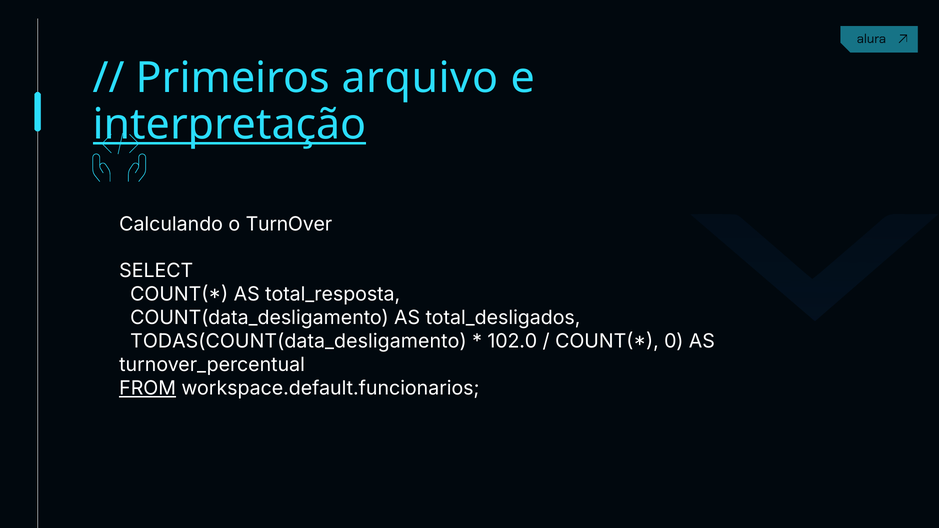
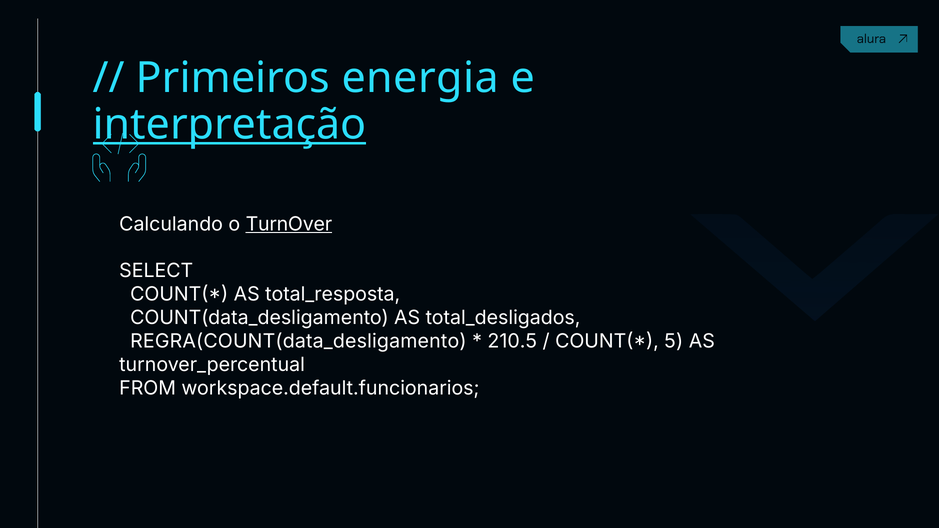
arquivo: arquivo -> energia
TurnOver underline: none -> present
TODAS(COUNT(data_desligamento: TODAS(COUNT(data_desligamento -> REGRA(COUNT(data_desligamento
102.0: 102.0 -> 210.5
0: 0 -> 5
FROM underline: present -> none
